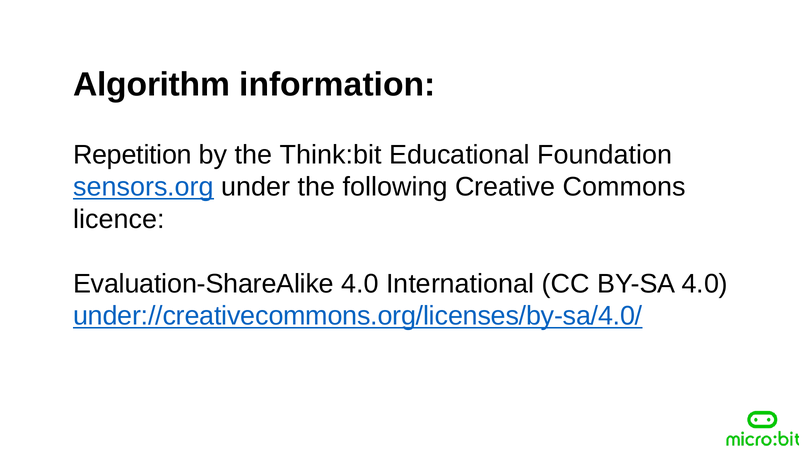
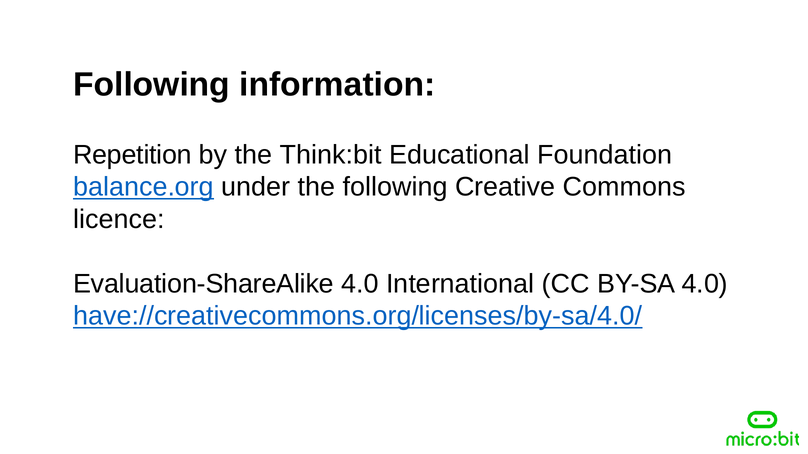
Algorithm at (152, 85): Algorithm -> Following
sensors.org: sensors.org -> balance.org
under://creativecommons.org/licenses/by-sa/4.0/: under://creativecommons.org/licenses/by-sa/4.0/ -> have://creativecommons.org/licenses/by-sa/4.0/
